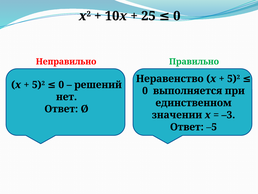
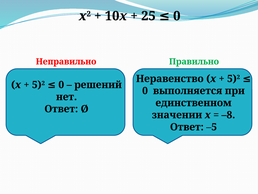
–3: –3 -> –8
